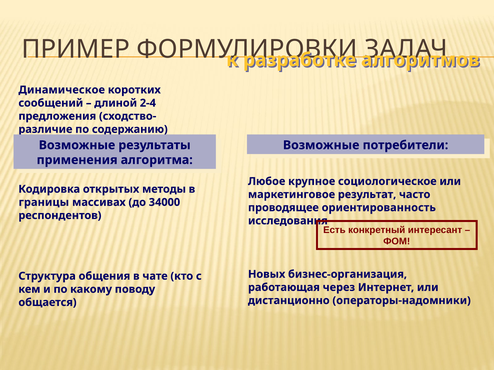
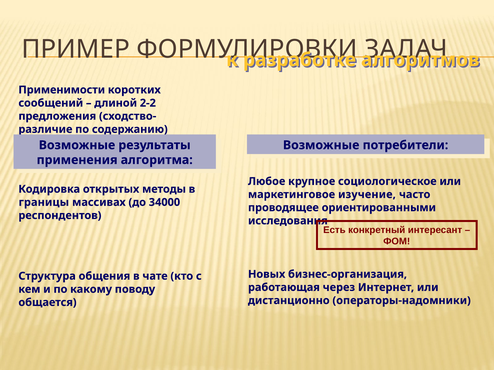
Динамическое: Динамическое -> Применимости
2-4: 2-4 -> 2-2
результат: результат -> изучение
ориентированность: ориентированность -> ориентированными
